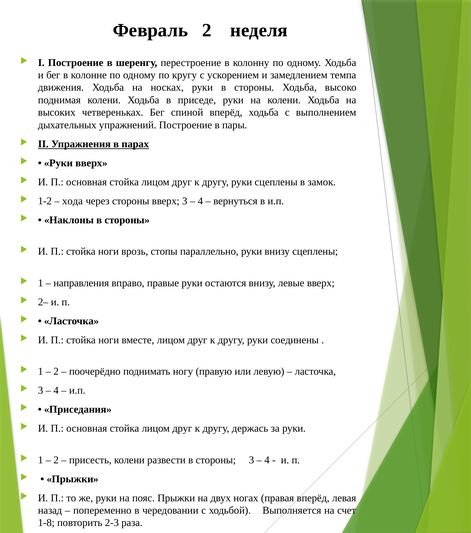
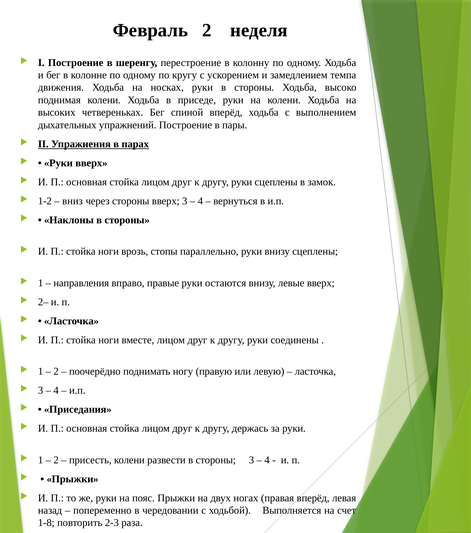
хода: хода -> вниз
